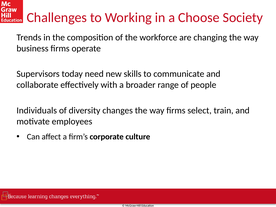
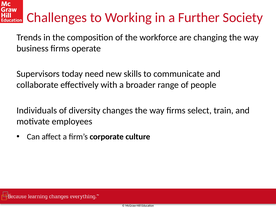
Choose: Choose -> Further
